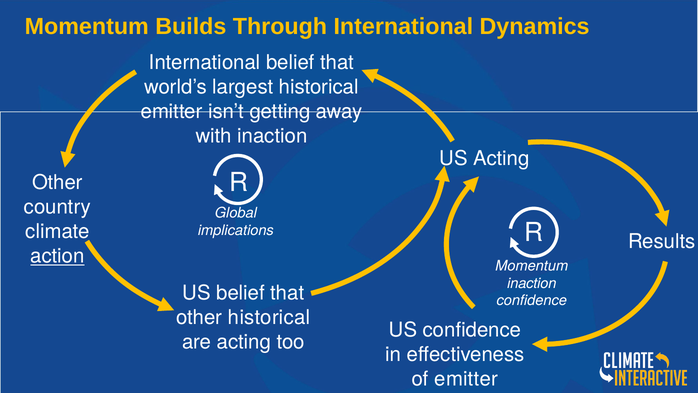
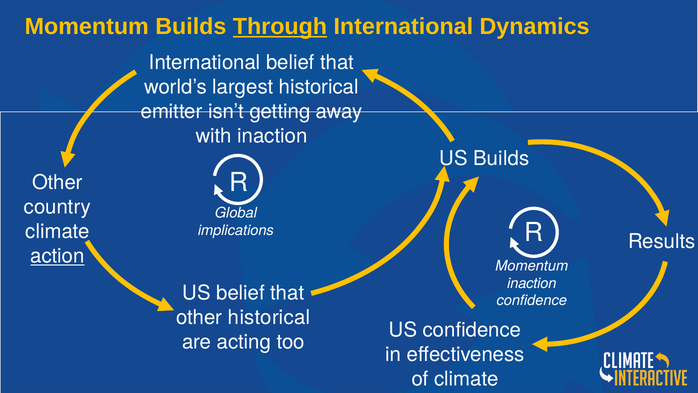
Through underline: none -> present
US Acting: Acting -> Builds
of emitter: emitter -> climate
